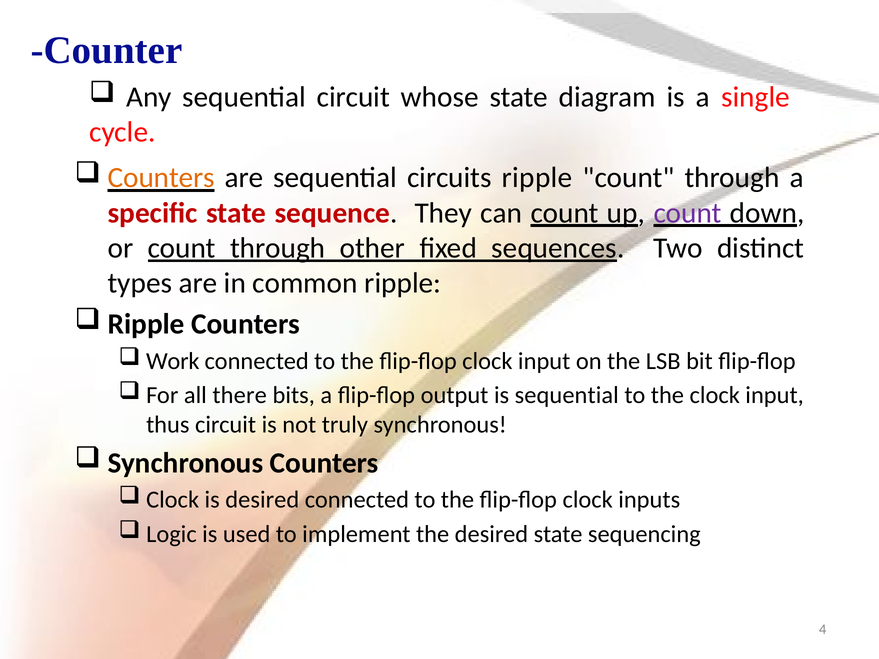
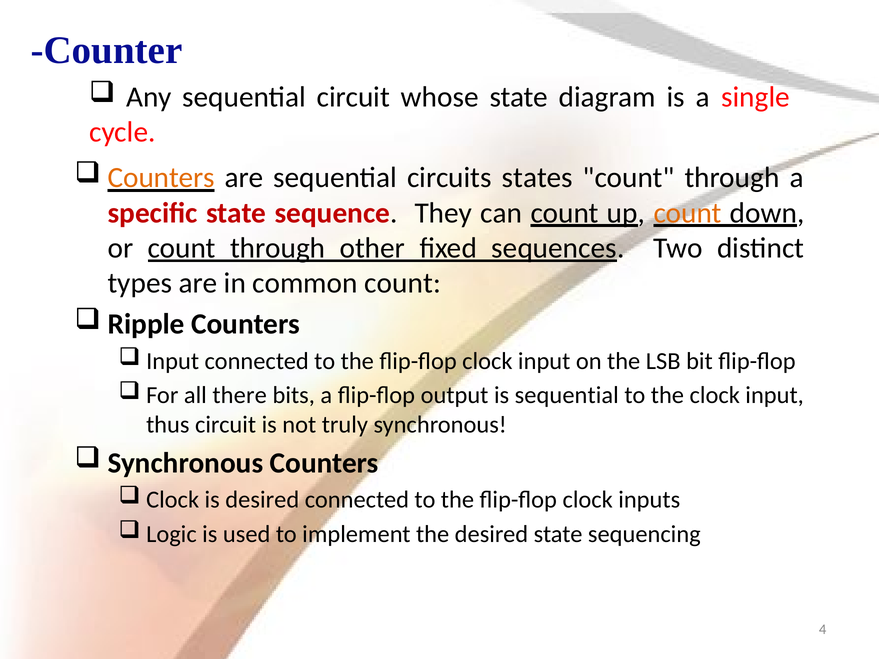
circuits ripple: ripple -> states
count at (688, 213) colour: purple -> orange
common ripple: ripple -> count
Work at (173, 361): Work -> Input
